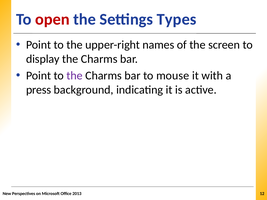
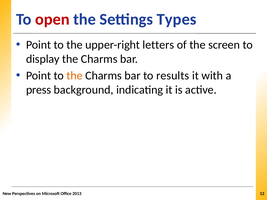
names: names -> letters
the at (75, 76) colour: purple -> orange
mouse: mouse -> results
